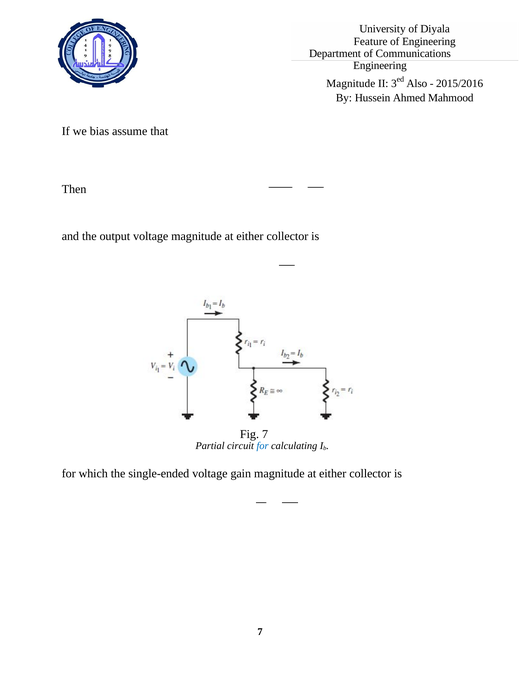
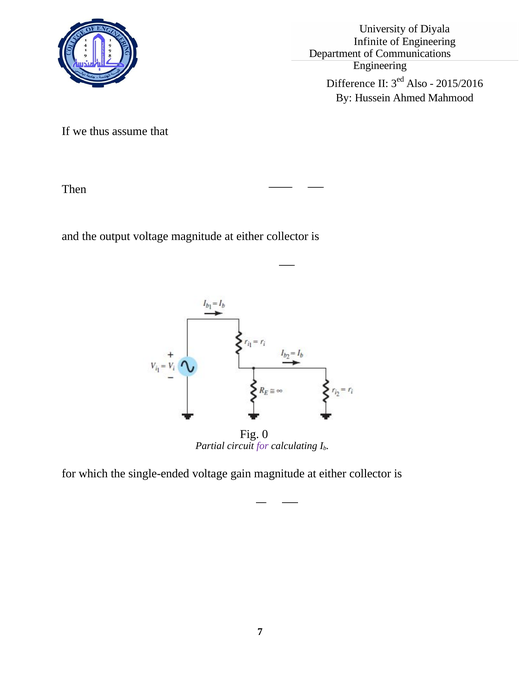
Feature: Feature -> Infinite
Magnitude at (351, 84): Magnitude -> Difference
bias: bias -> thus
Fig 7: 7 -> 0
for at (263, 445) colour: blue -> purple
